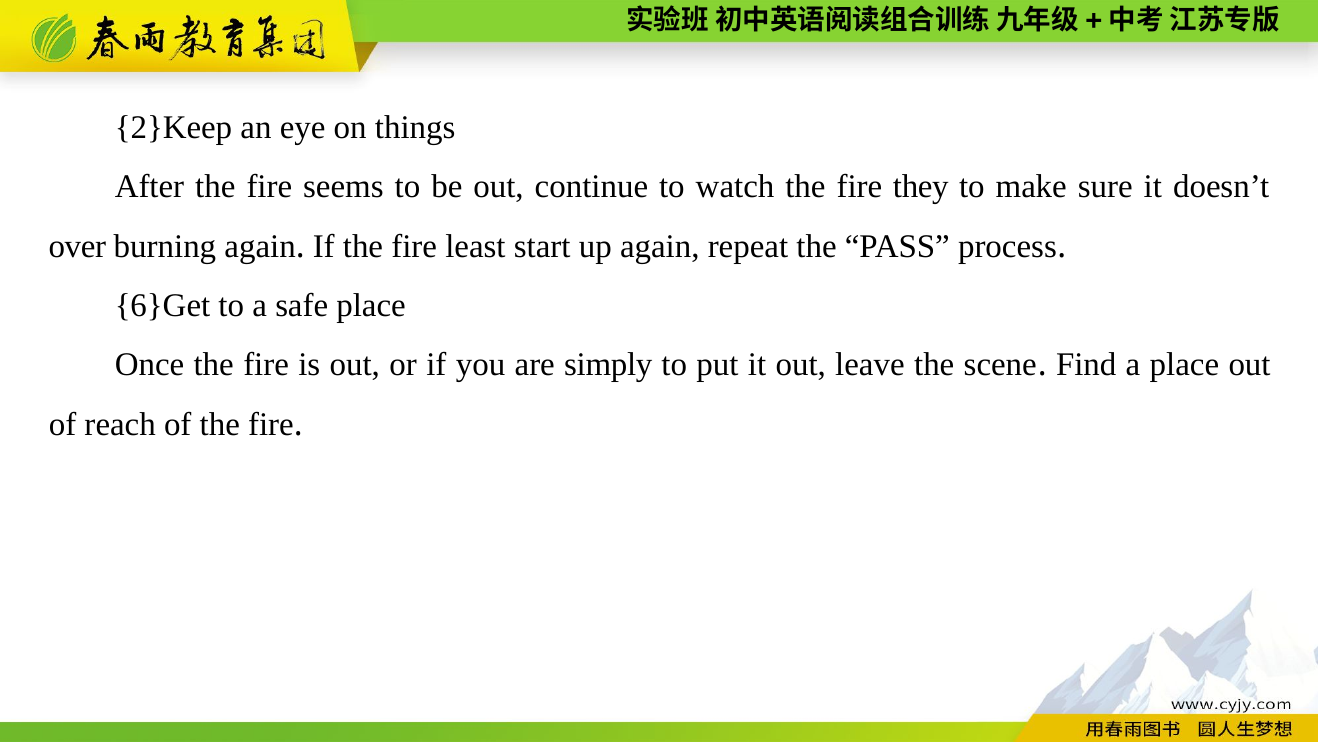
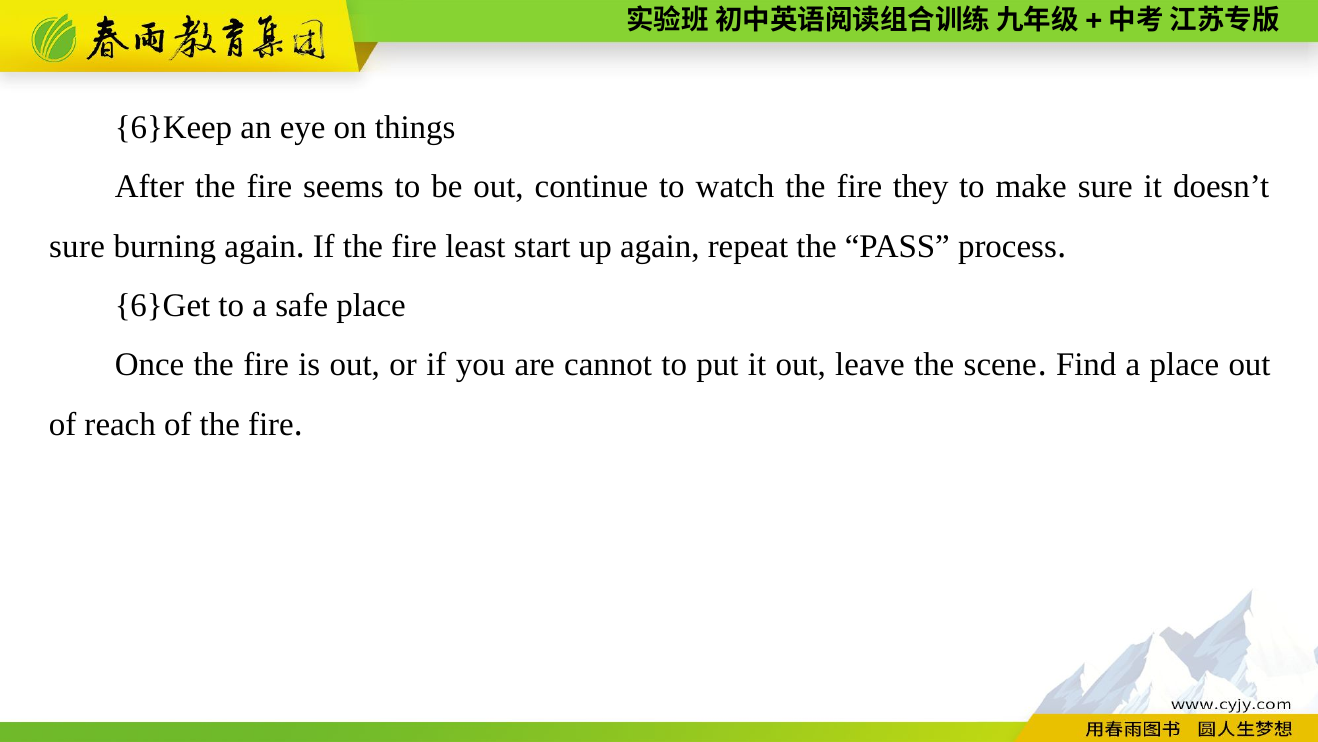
2}Keep: 2}Keep -> 6}Keep
over at (77, 246): over -> sure
simply: simply -> cannot
